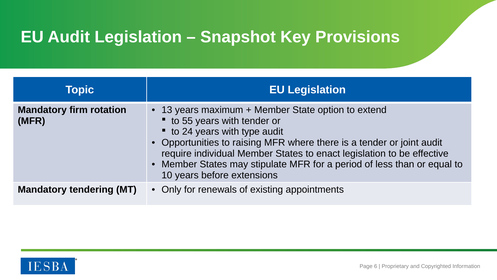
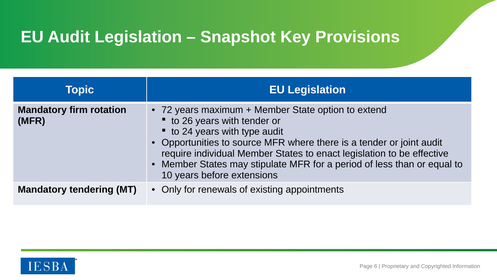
13: 13 -> 72
55: 55 -> 26
raising: raising -> source
